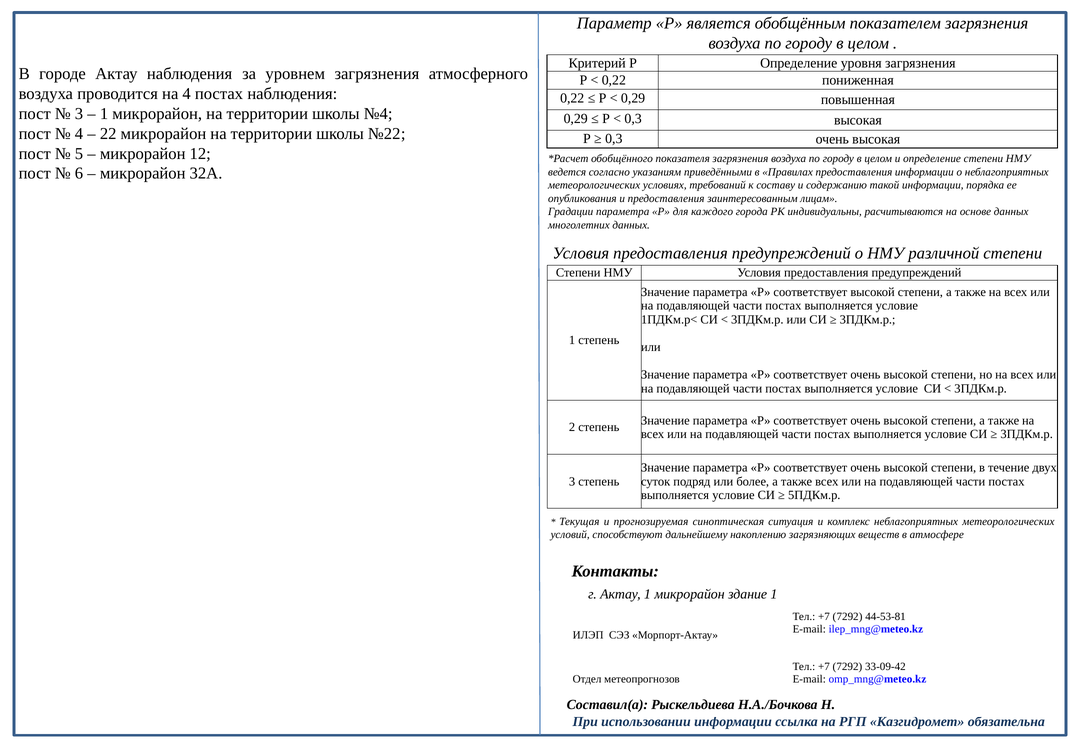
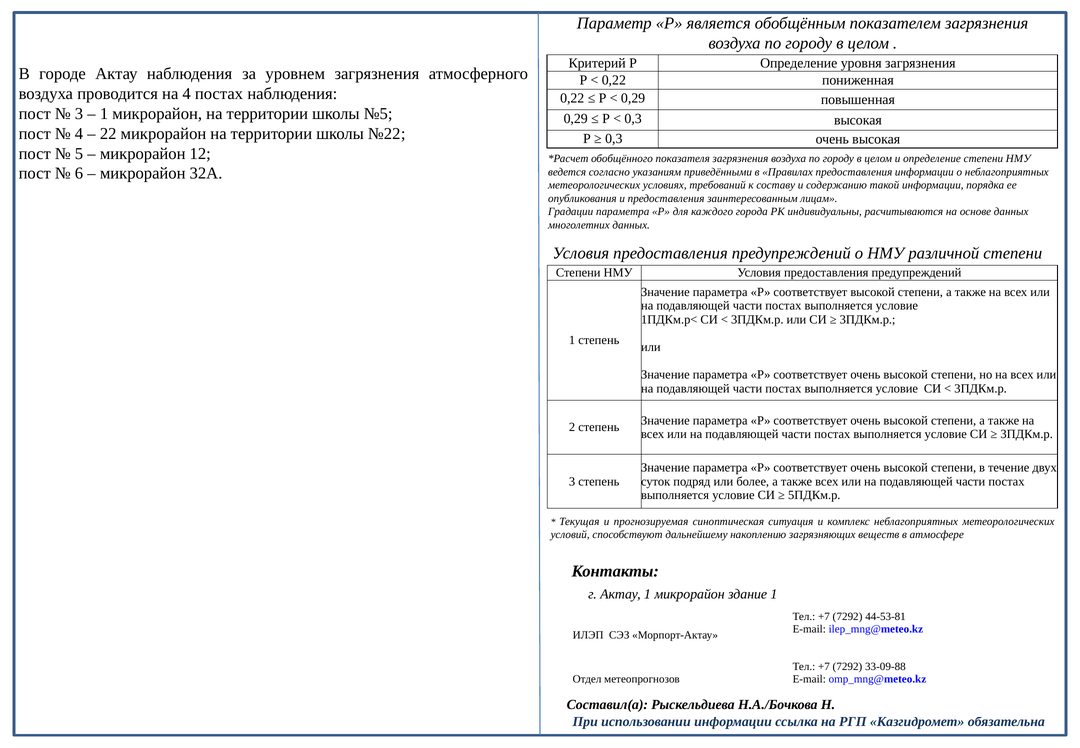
№4: №4 -> №5
33-09-42: 33-09-42 -> 33-09-88
